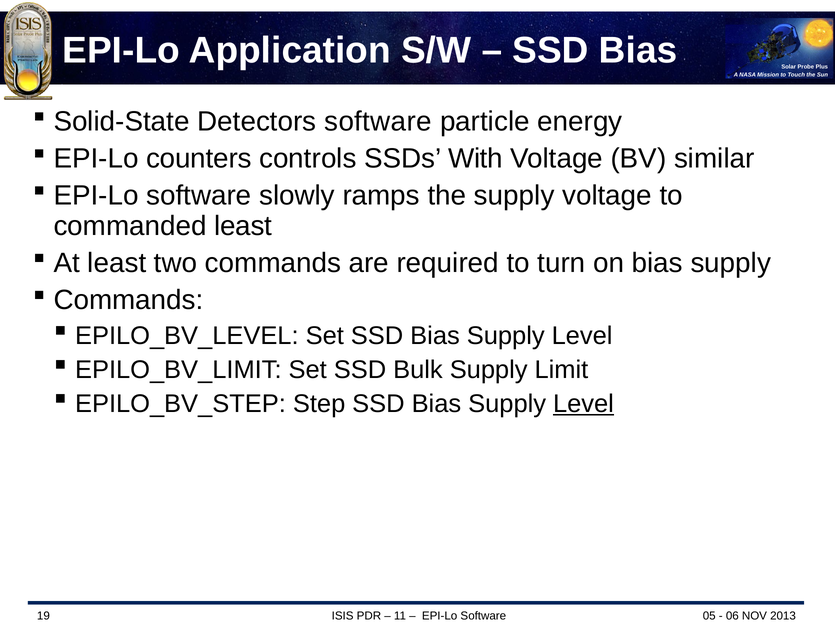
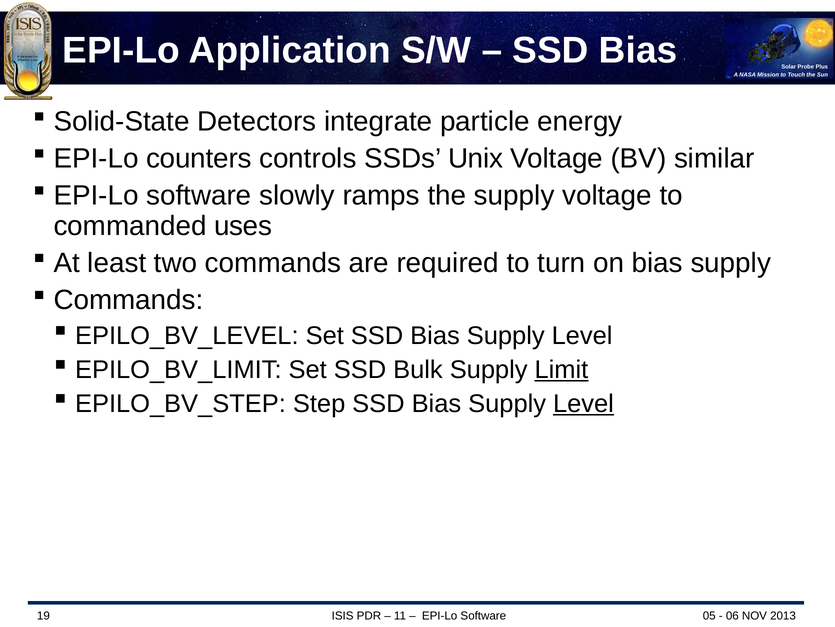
Detectors software: software -> integrate
With: With -> Unix
commanded least: least -> uses
Limit underline: none -> present
